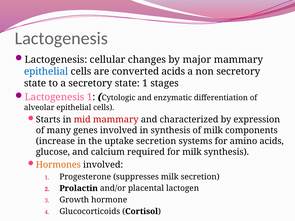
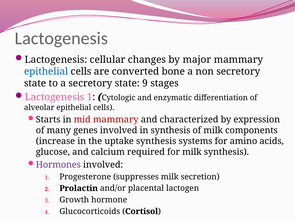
converted acids: acids -> bone
state 1: 1 -> 9
uptake secretion: secretion -> synthesis
Hormones colour: orange -> purple
